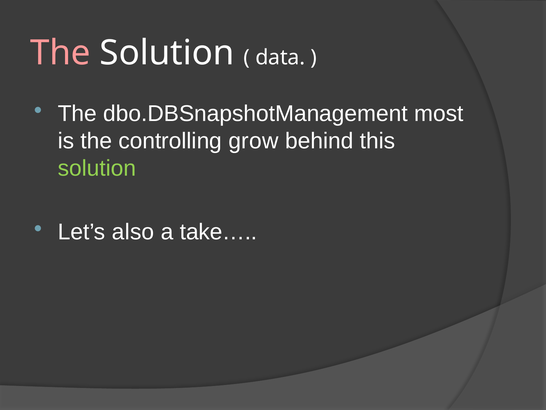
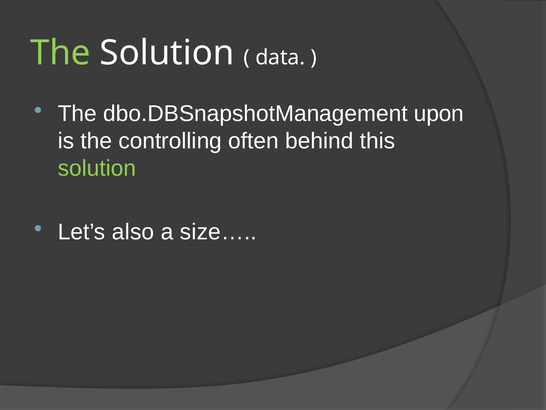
The at (60, 53) colour: pink -> light green
most: most -> upon
grow: grow -> often
take…: take… -> size…
